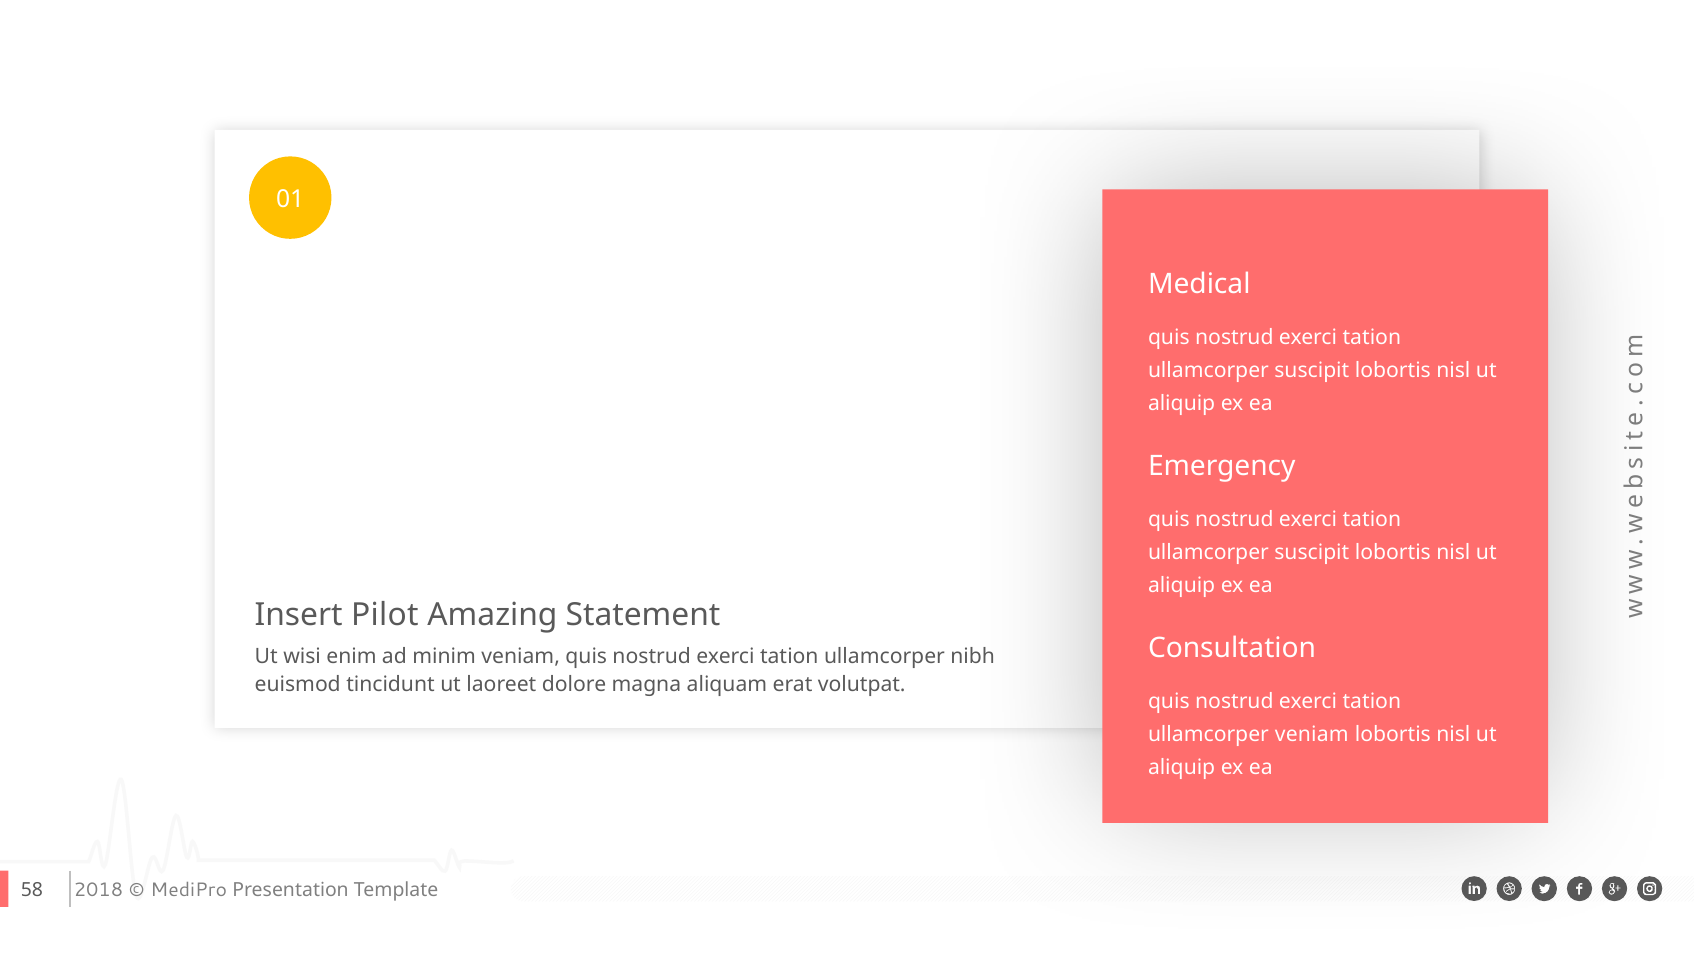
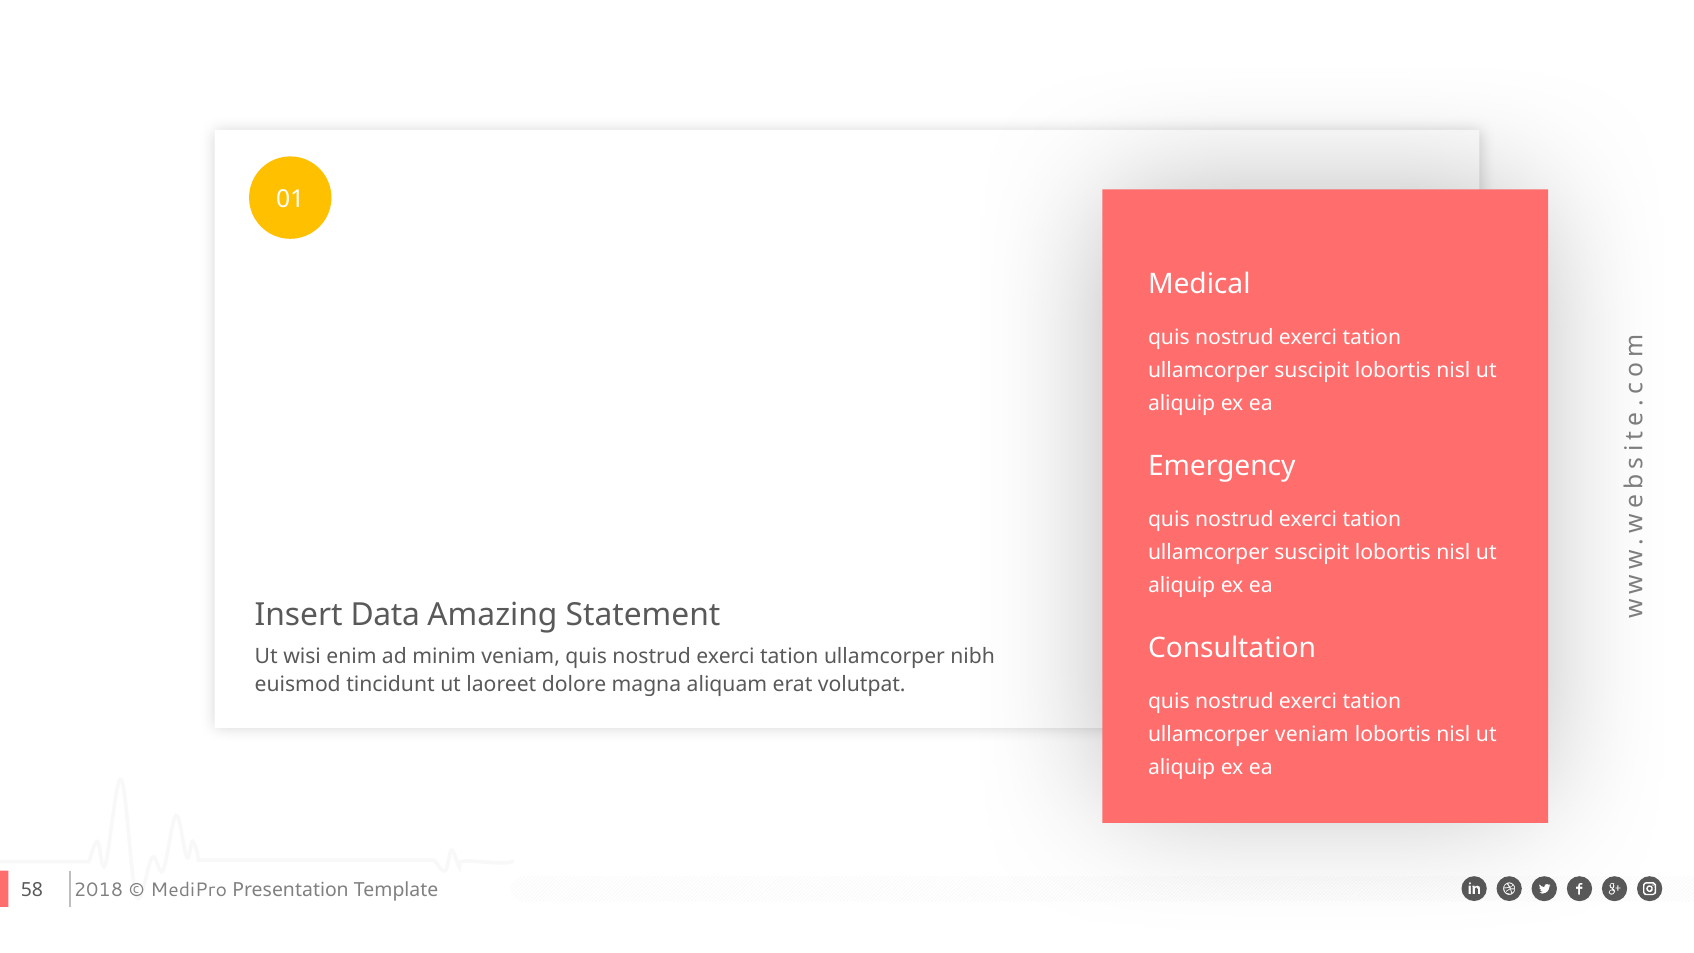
Pilot: Pilot -> Data
